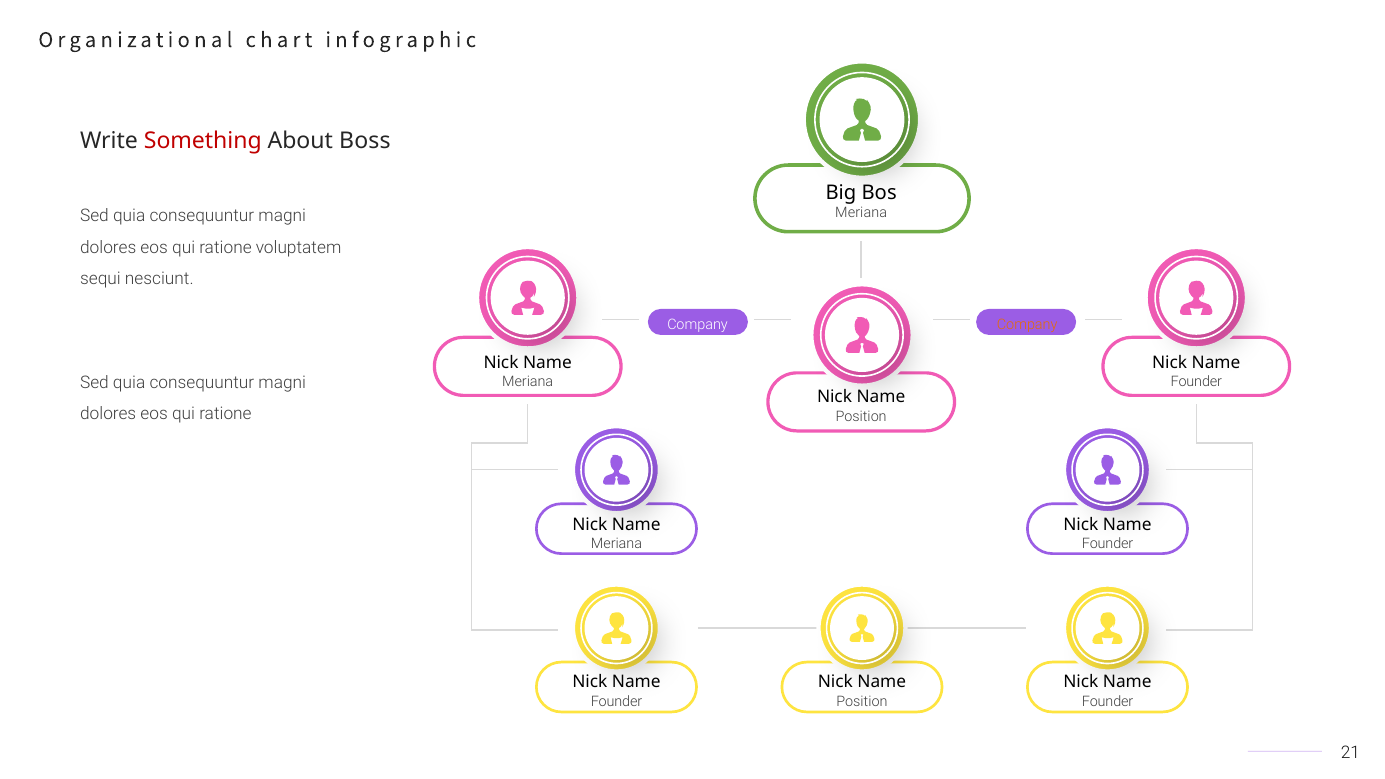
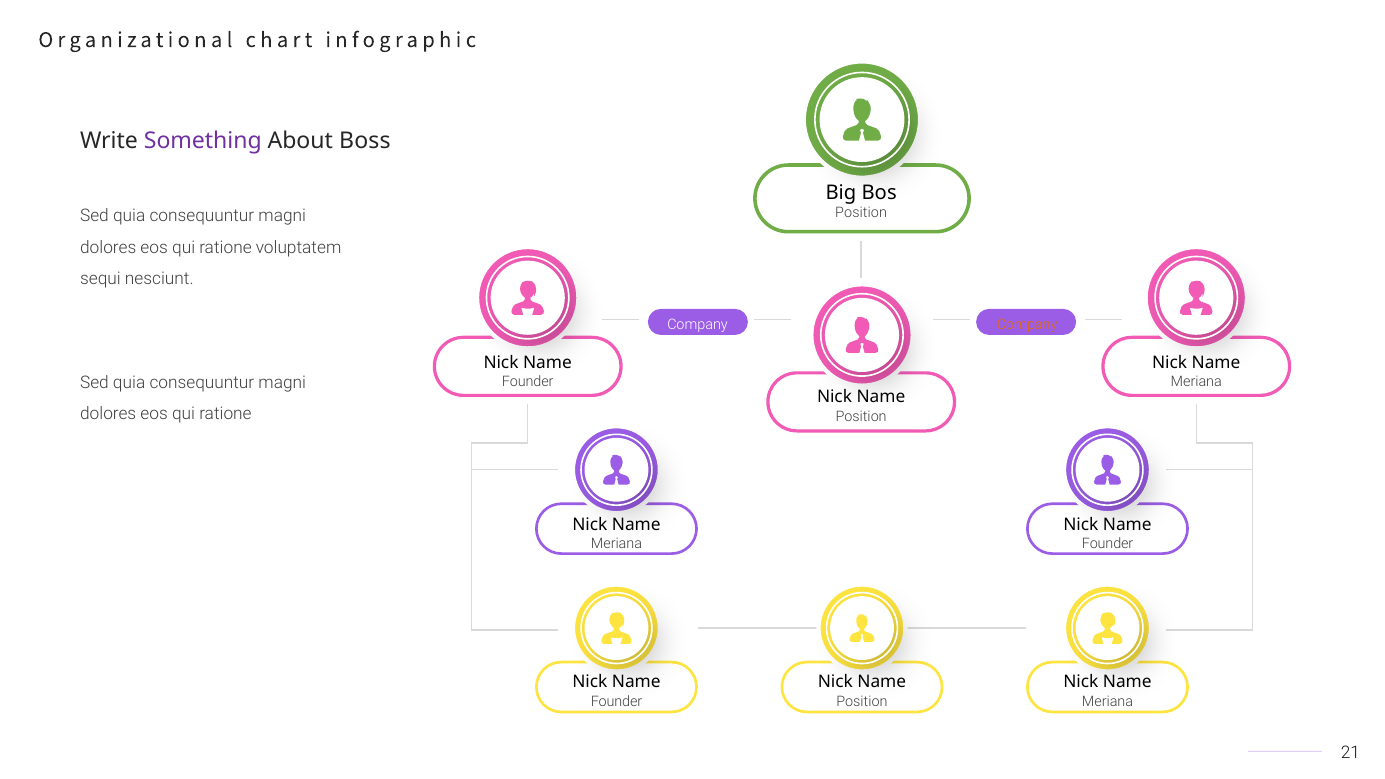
Something colour: red -> purple
Meriana at (861, 213): Meriana -> Position
Meriana at (528, 382): Meriana -> Founder
Founder at (1196, 382): Founder -> Meriana
Founder at (1108, 702): Founder -> Meriana
